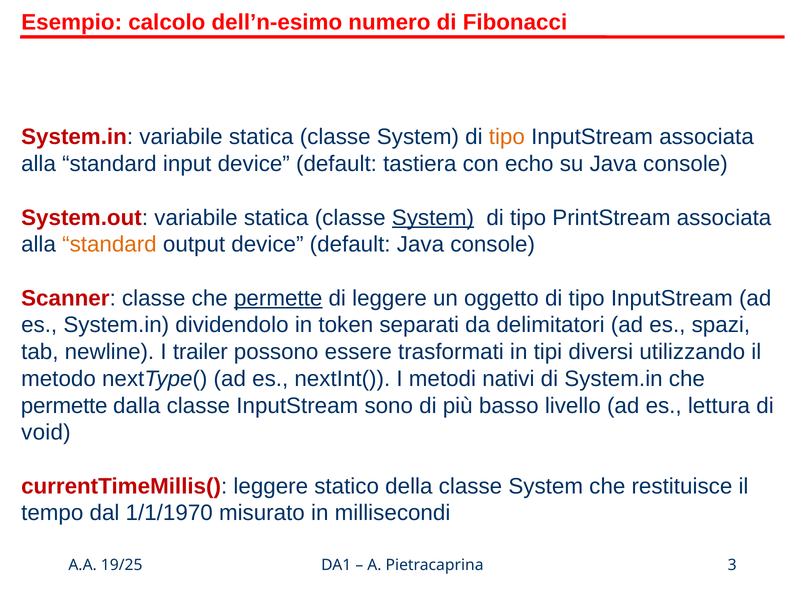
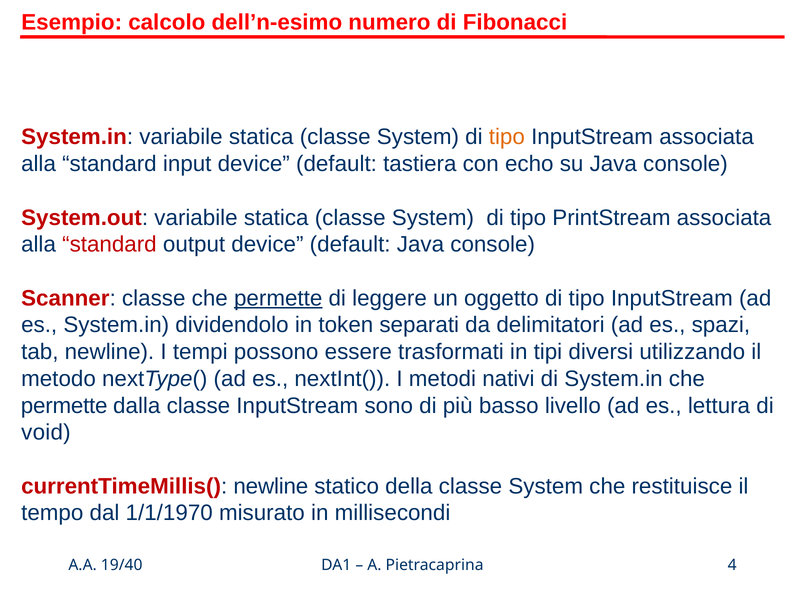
System at (433, 218) underline: present -> none
standard at (109, 244) colour: orange -> red
trailer: trailer -> tempi
currentTimeMillis( leggere: leggere -> newline
19/25: 19/25 -> 19/40
3: 3 -> 4
